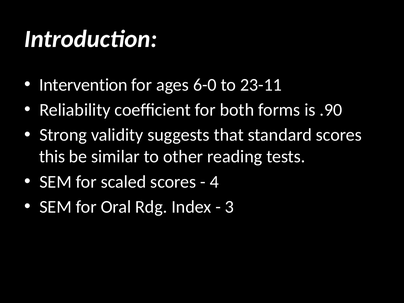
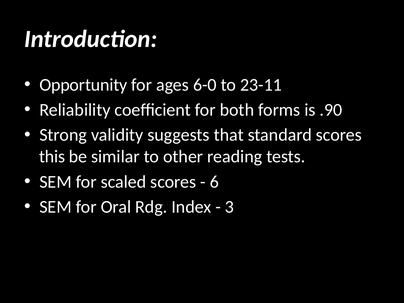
Intervention: Intervention -> Opportunity
4: 4 -> 6
